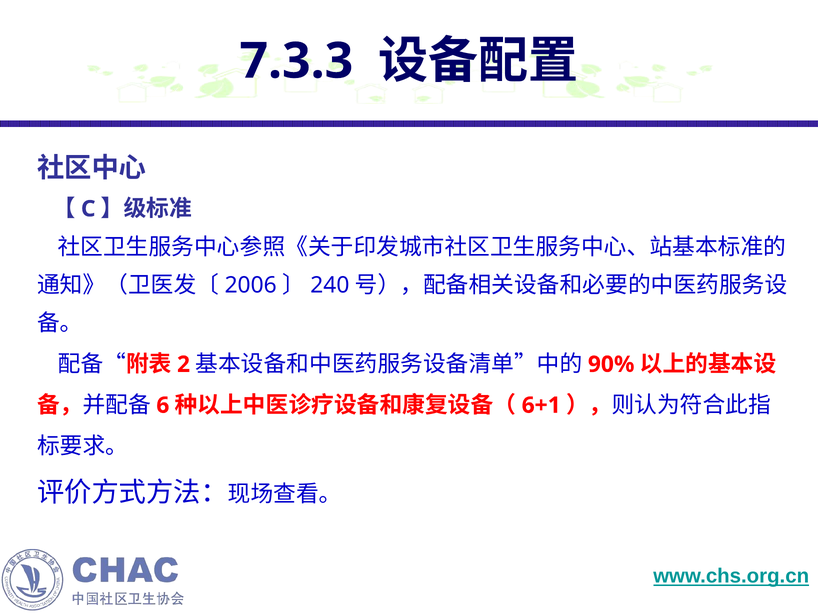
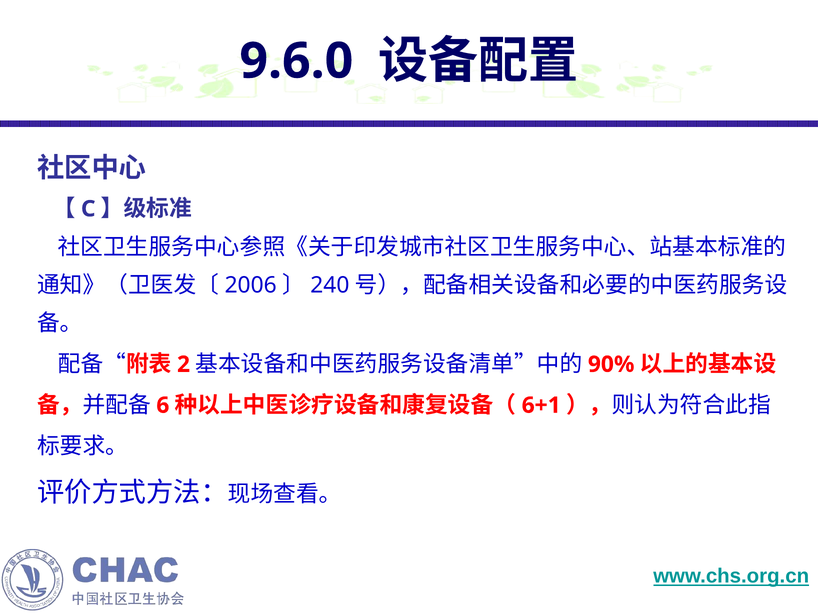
7.3.3: 7.3.3 -> 9.6.0
